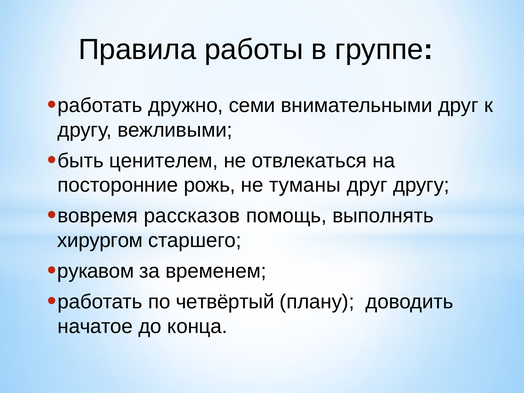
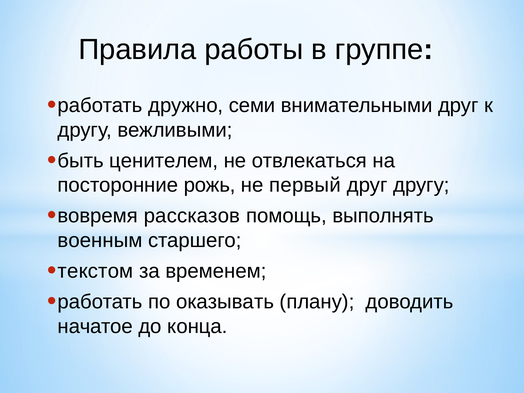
туманы: туманы -> первый
хирургом: хирургом -> военным
рукавом: рукавом -> текстом
четвёртый: четвёртый -> оказывать
